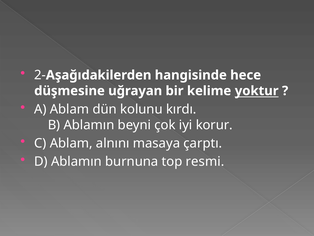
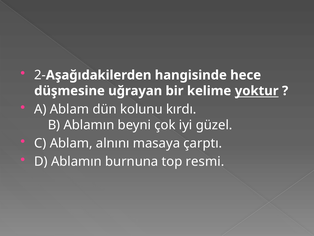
korur: korur -> güzel
